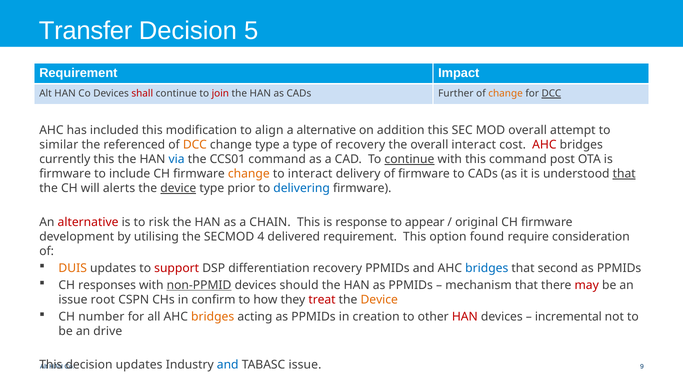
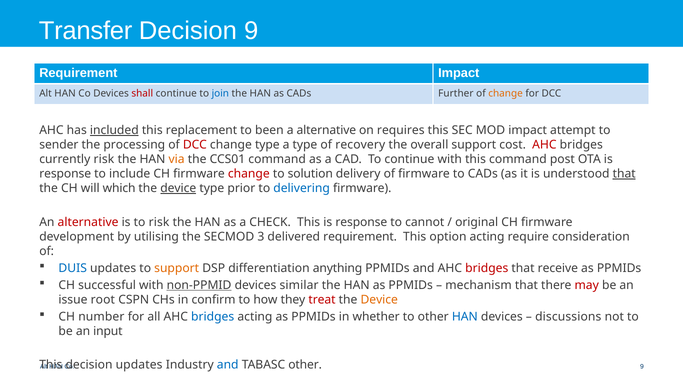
Decision 5: 5 -> 9
join colour: red -> blue
DCC at (551, 94) underline: present -> none
included underline: none -> present
modification: modification -> replacement
align: align -> been
addition: addition -> requires
MOD overall: overall -> impact
similar: similar -> sender
referenced: referenced -> processing
DCC at (195, 145) colour: orange -> red
overall interact: interact -> support
currently this: this -> risk
via colour: blue -> orange
continue at (409, 159) underline: present -> none
firmware at (65, 174): firmware -> response
change at (249, 174) colour: orange -> red
to interact: interact -> solution
alerts: alerts -> which
CHAIN: CHAIN -> CHECK
appear: appear -> cannot
4: 4 -> 3
option found: found -> acting
DUIS colour: orange -> blue
support at (177, 268) colour: red -> orange
differentiation recovery: recovery -> anything
bridges at (487, 268) colour: blue -> red
second: second -> receive
responses: responses -> successful
should: should -> similar
bridges at (213, 317) colour: orange -> blue
creation: creation -> whether
HAN at (465, 317) colour: red -> blue
incremental: incremental -> discussions
drive: drive -> input
TABASC issue: issue -> other
